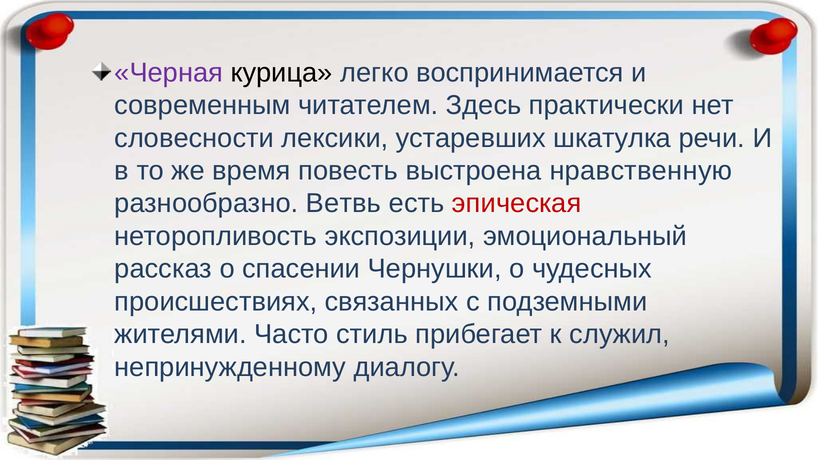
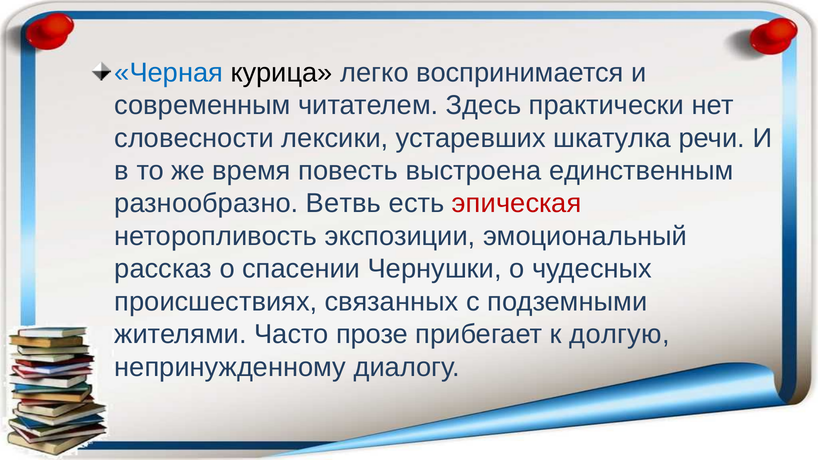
Черная colour: purple -> blue
нравственную: нравственную -> единственным
стиль: стиль -> прозе
служил: служил -> долгую
